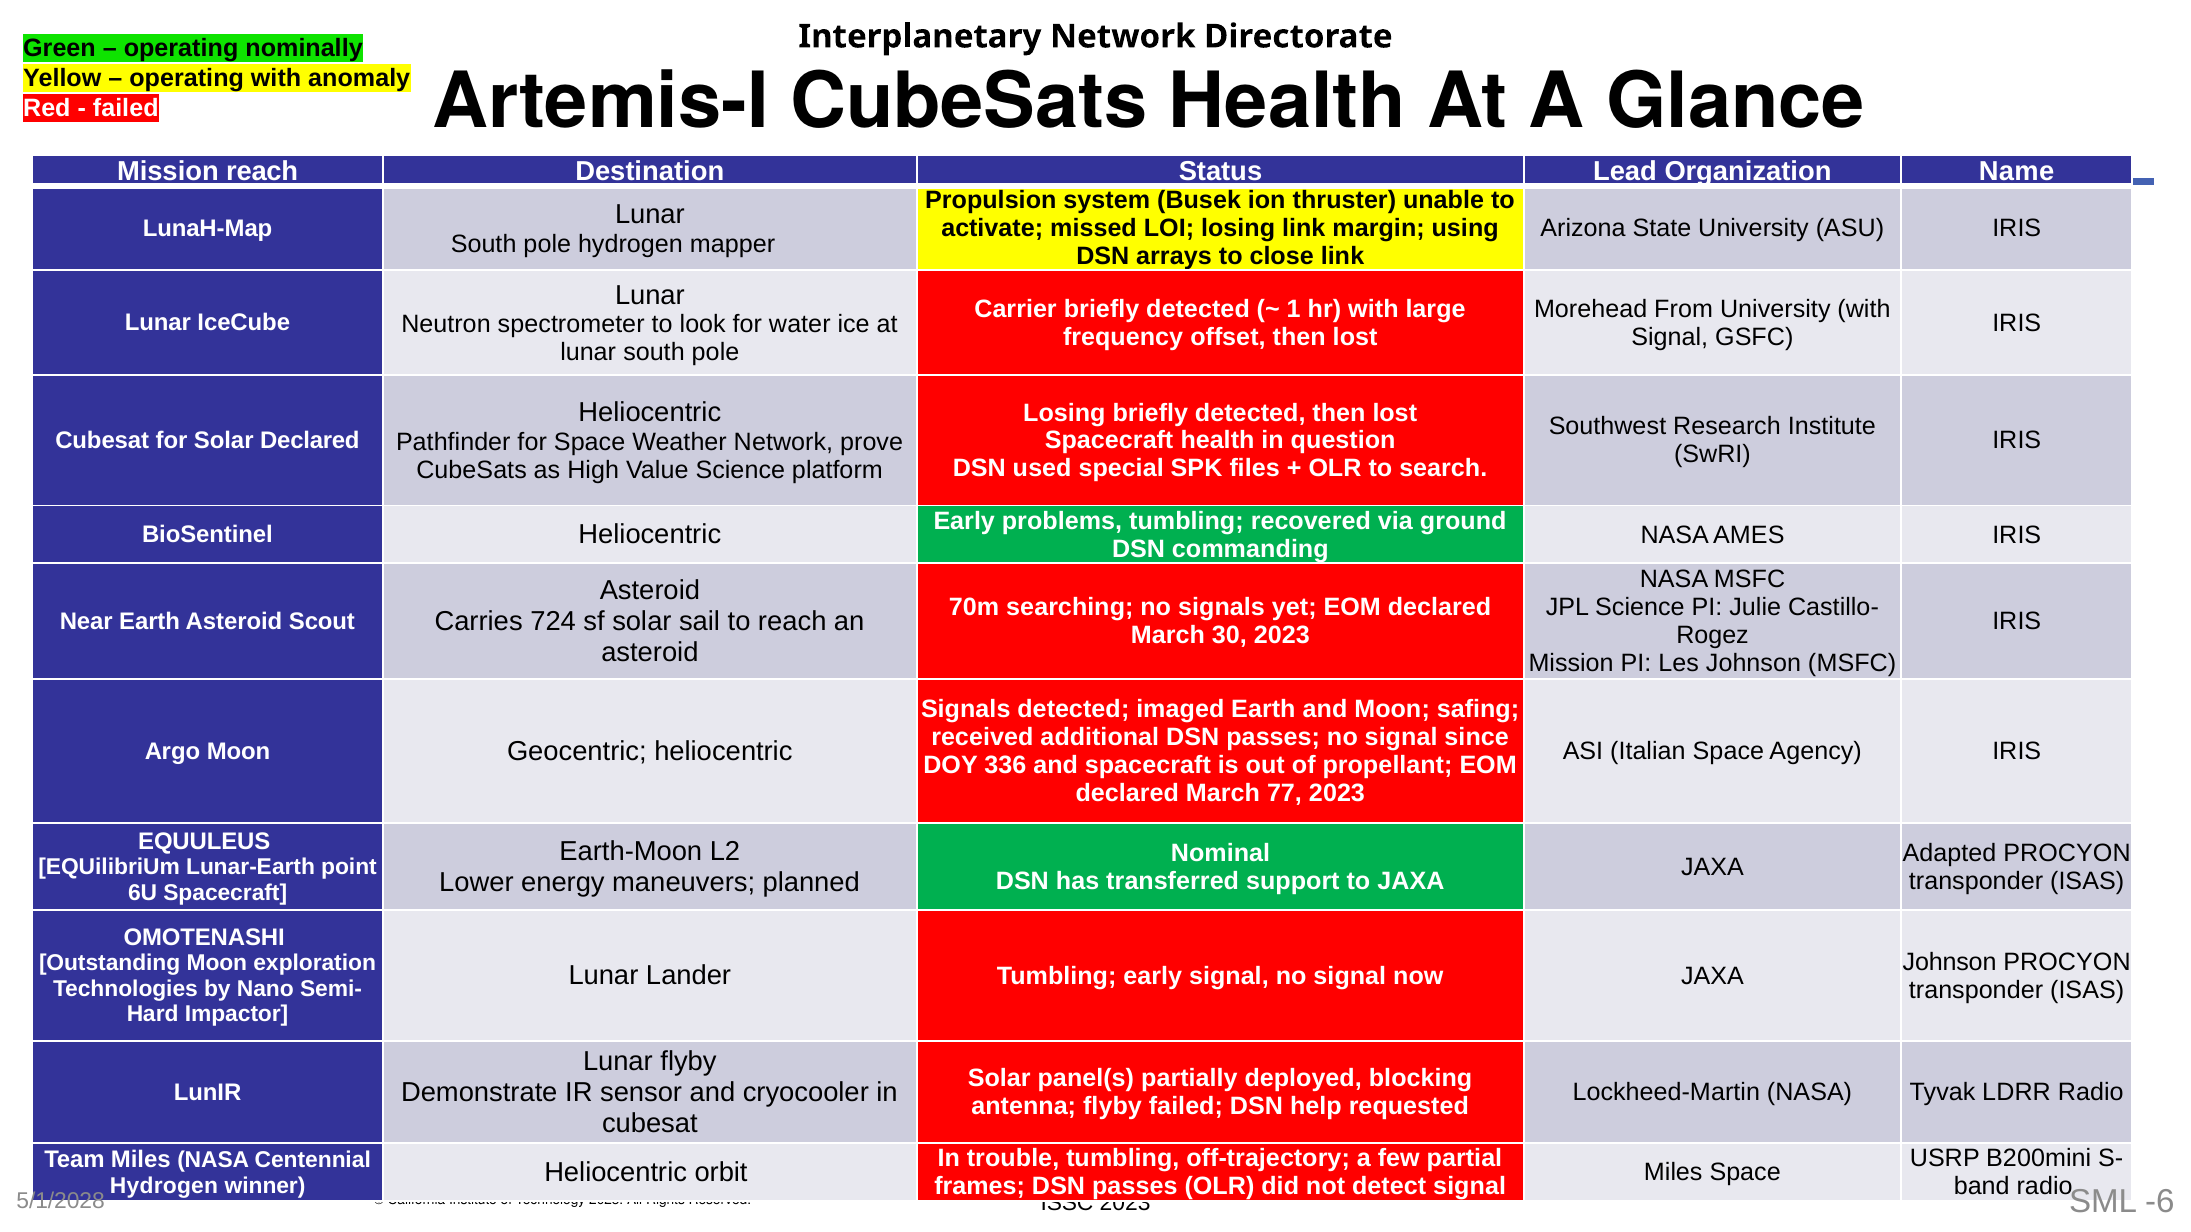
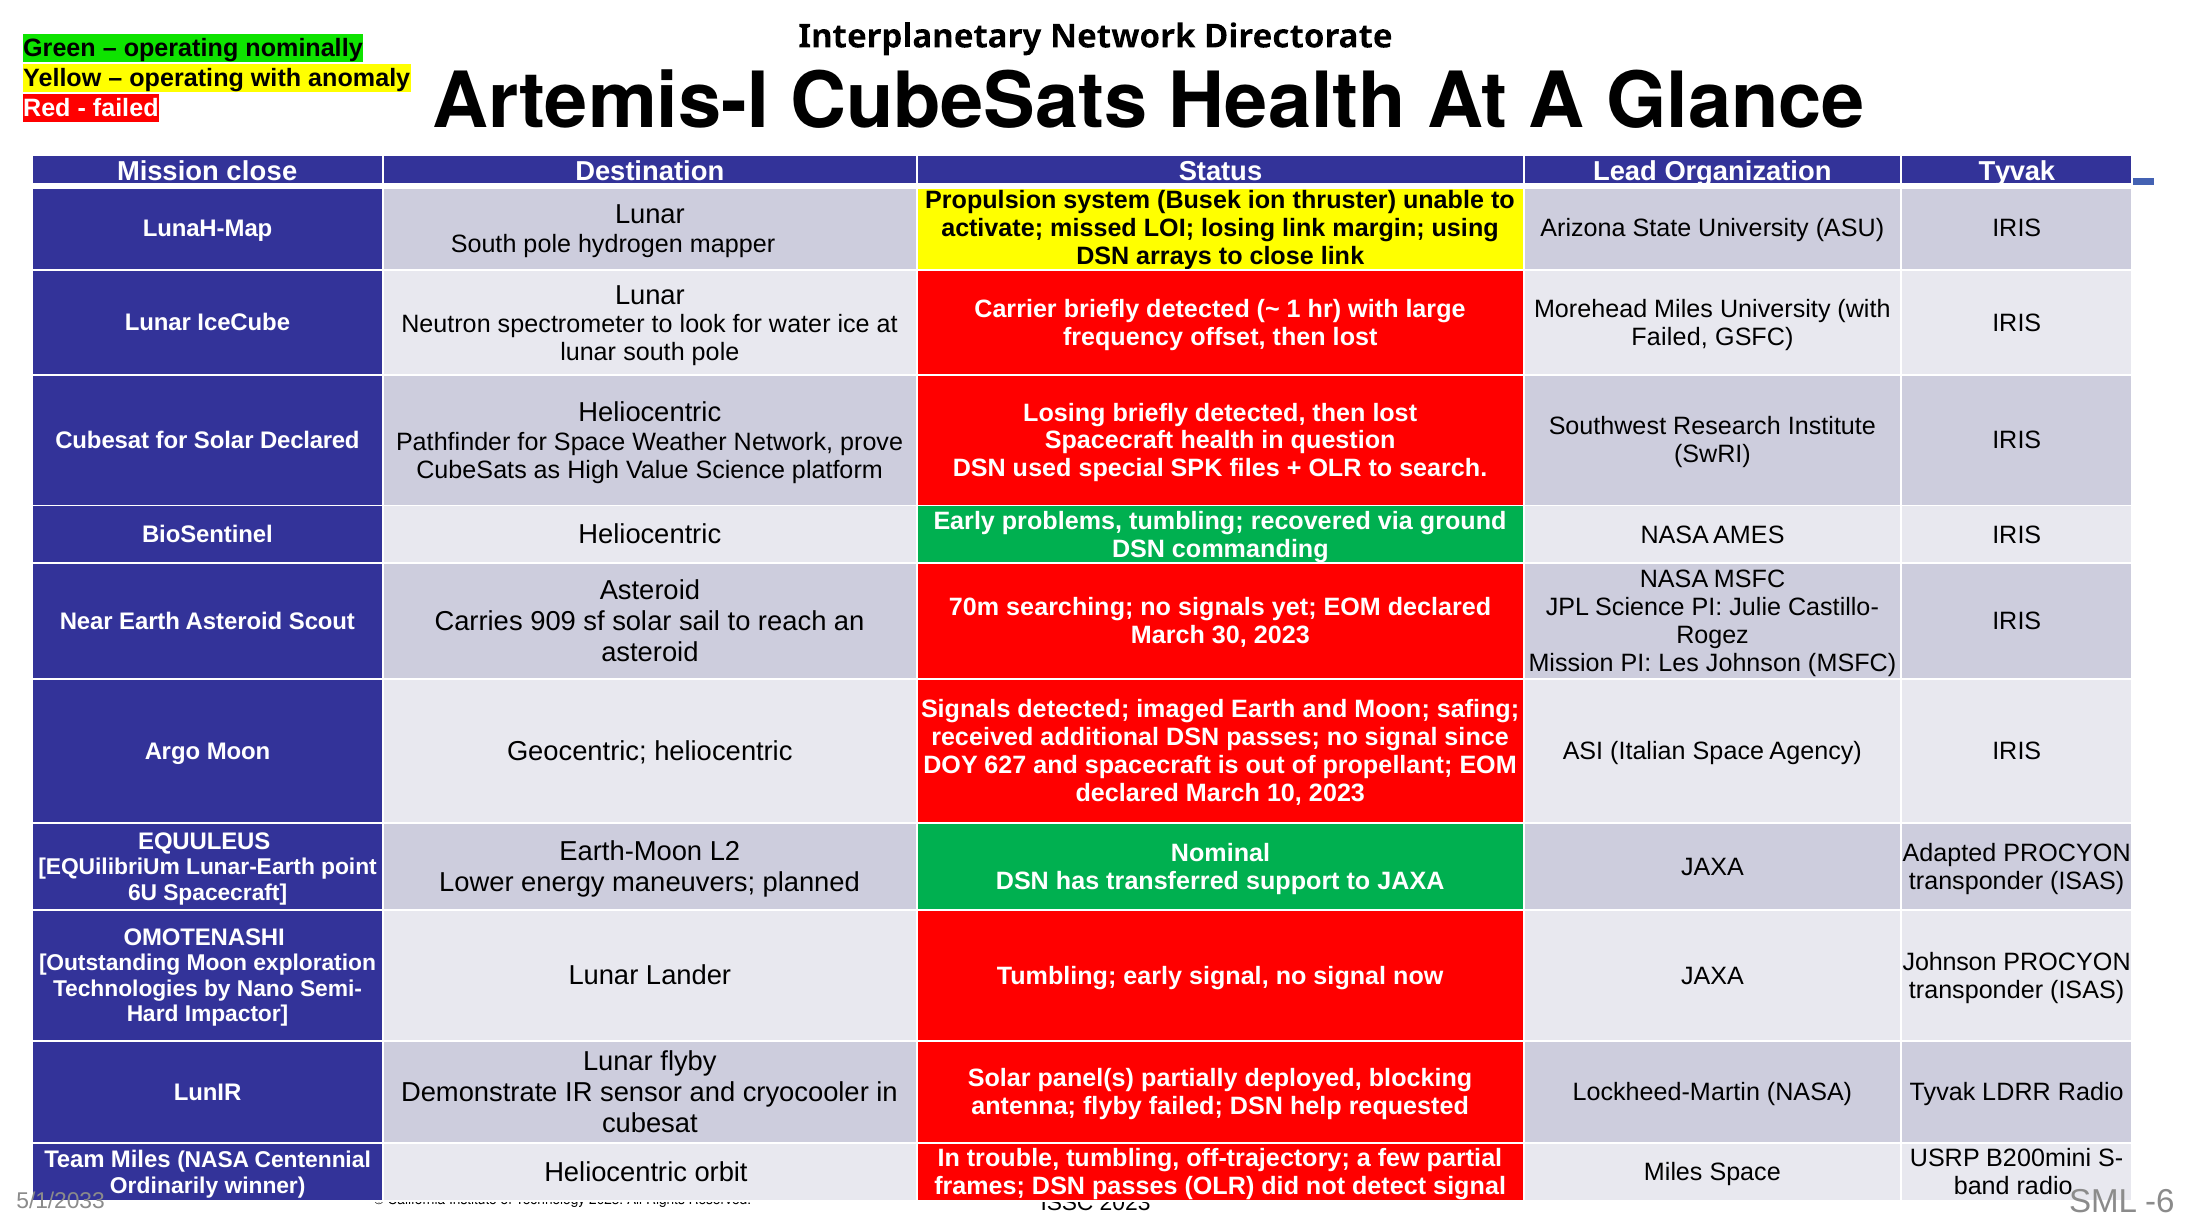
Mission reach: reach -> close
Organization Name: Name -> Tyvak
Morehead From: From -> Miles
Signal at (1670, 337): Signal -> Failed
724: 724 -> 909
336: 336 -> 627
77: 77 -> 10
Hydrogen at (164, 1186): Hydrogen -> Ordinarily
5/1/2028: 5/1/2028 -> 5/1/2033
